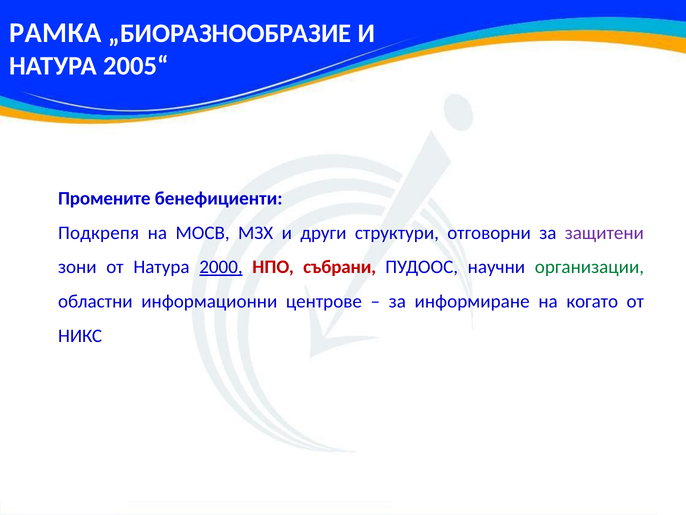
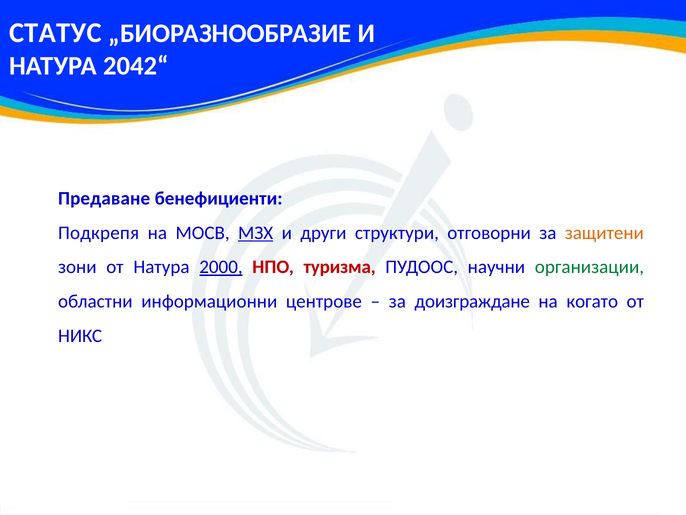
РАМКА: РАМКА -> СТАТУС
2005“: 2005“ -> 2042“
Промените: Промените -> Предаване
МЗХ underline: none -> present
защитени colour: purple -> orange
събрани: събрани -> туризма
информиране: информиране -> доизграждане
